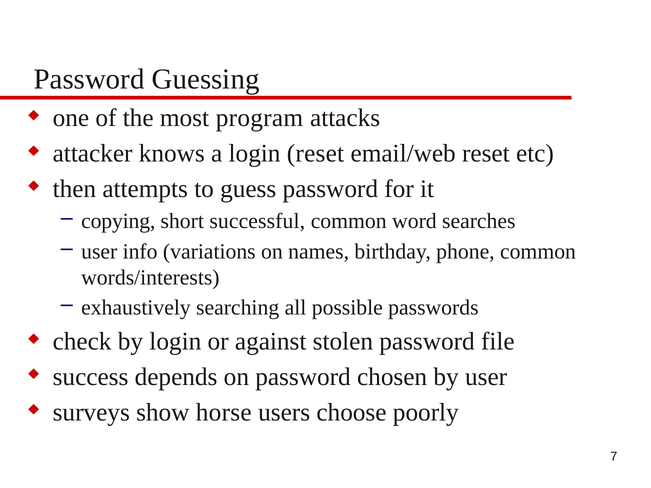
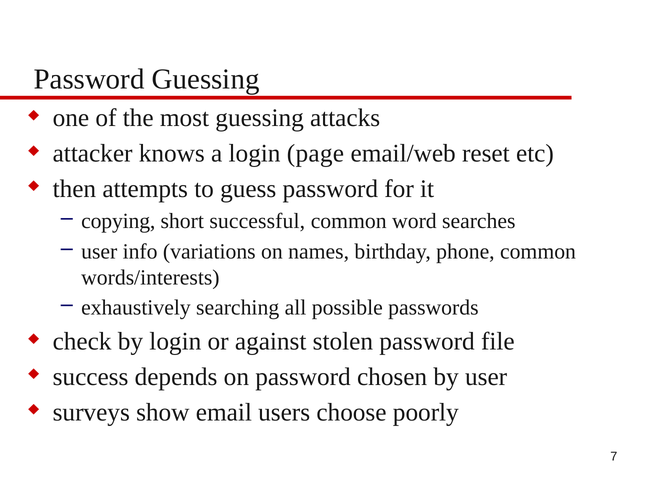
most program: program -> guessing
login reset: reset -> page
horse: horse -> email
